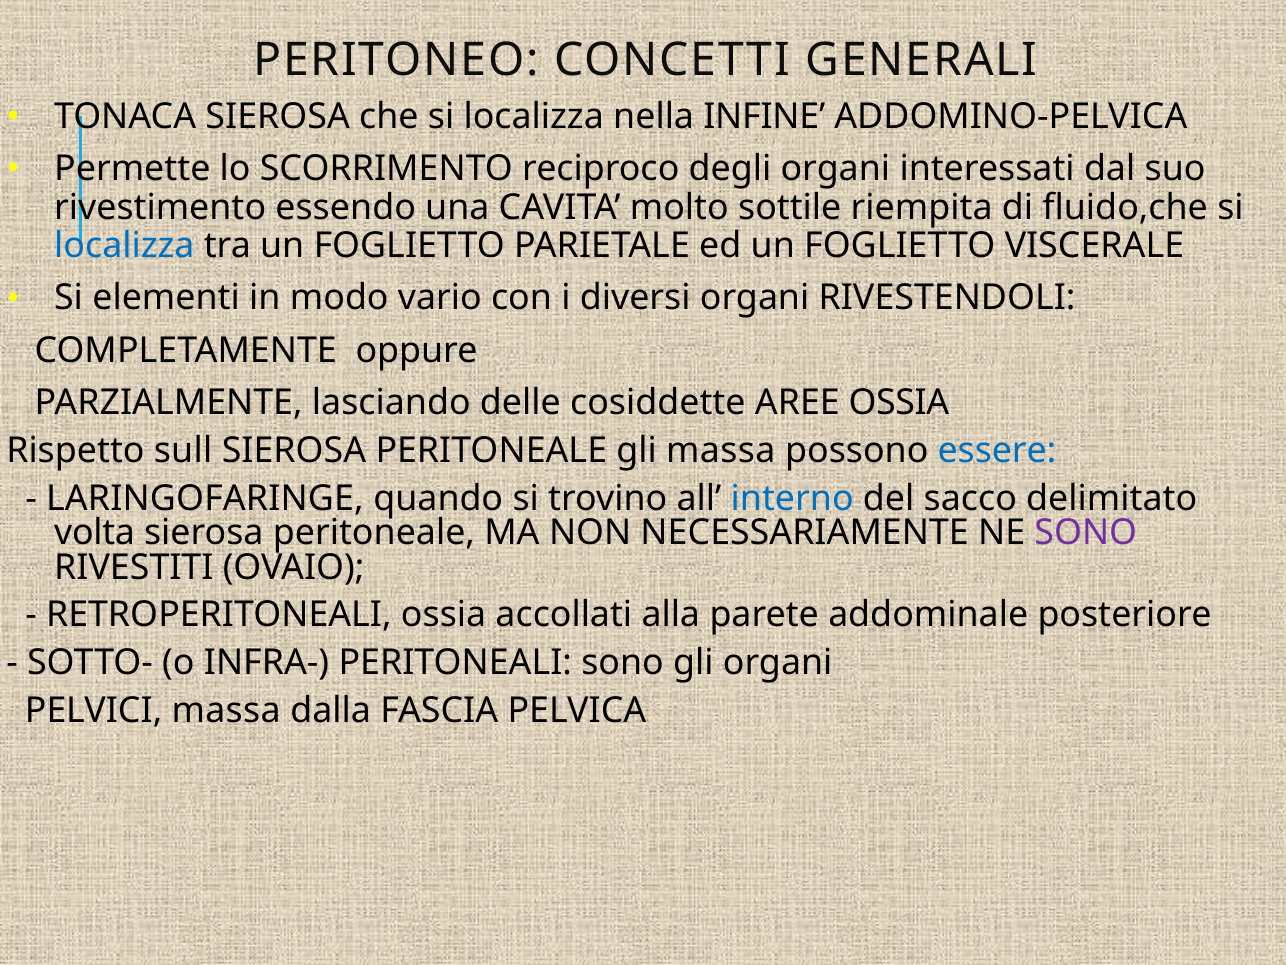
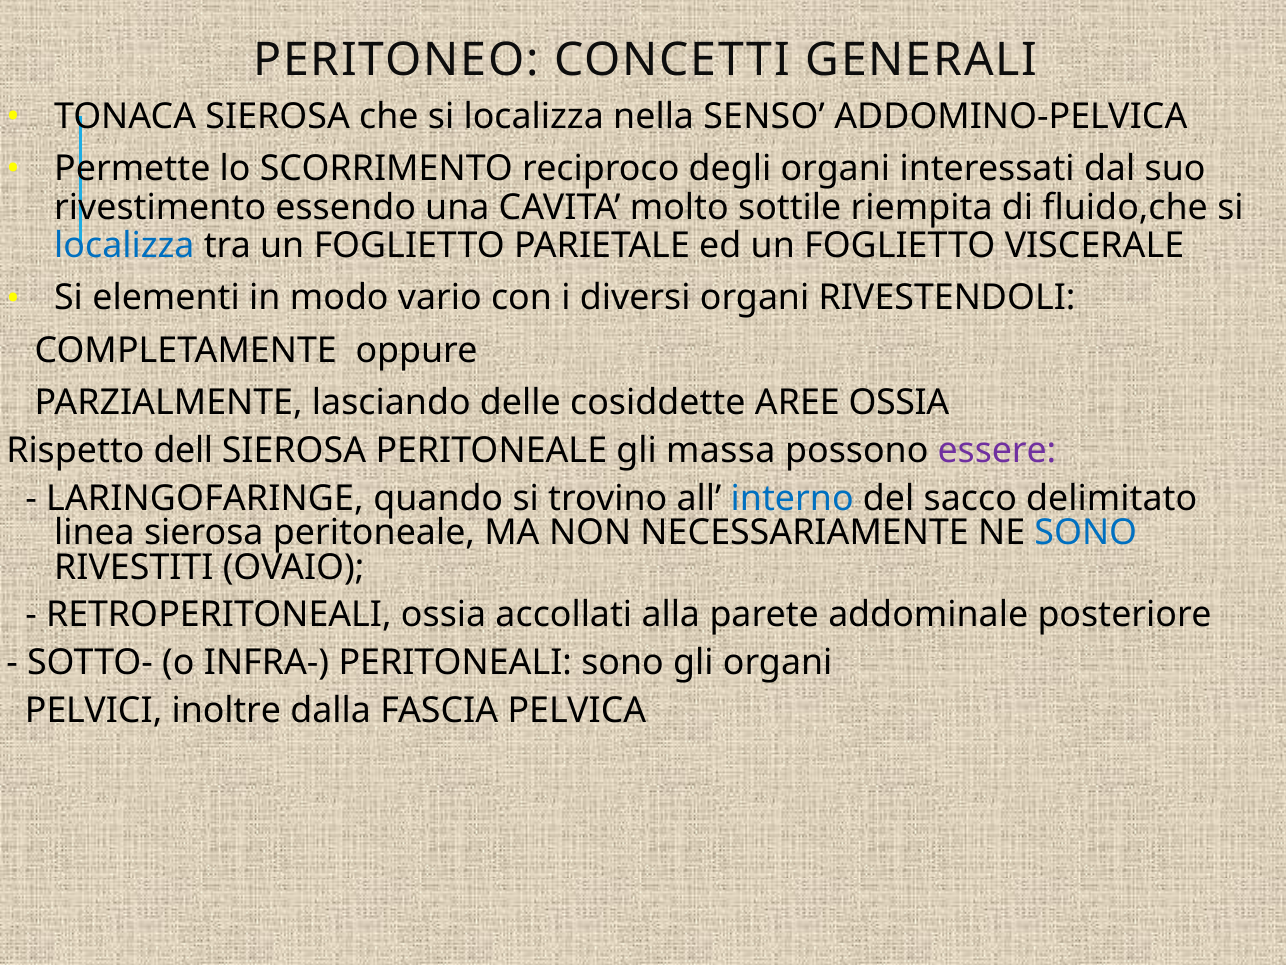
INFINE: INFINE -> SENSO
sull: sull -> dell
essere colour: blue -> purple
volta: volta -> linea
SONO at (1086, 533) colour: purple -> blue
PELVICI massa: massa -> inoltre
